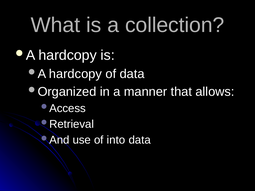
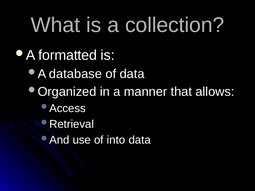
A hardcopy: hardcopy -> formatted
hardcopy at (75, 74): hardcopy -> database
